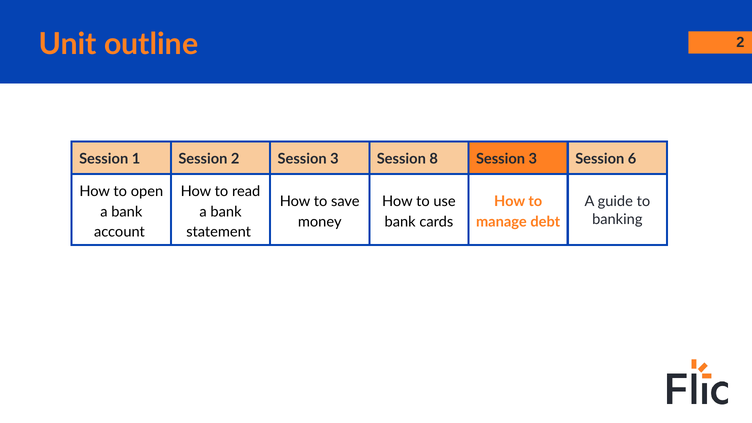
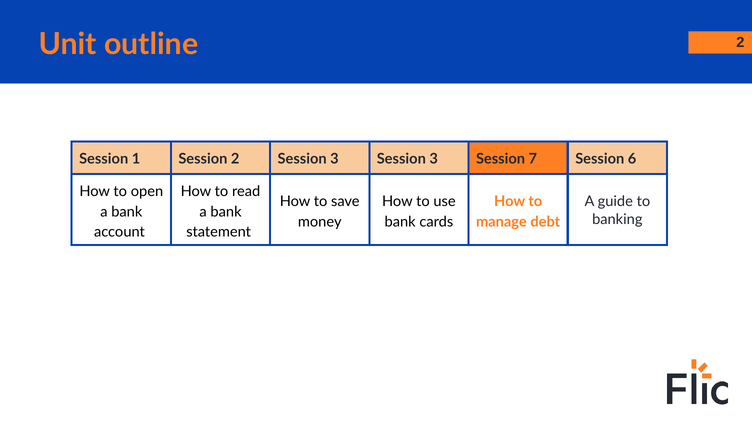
3 Session 8: 8 -> 3
3 at (533, 159): 3 -> 7
